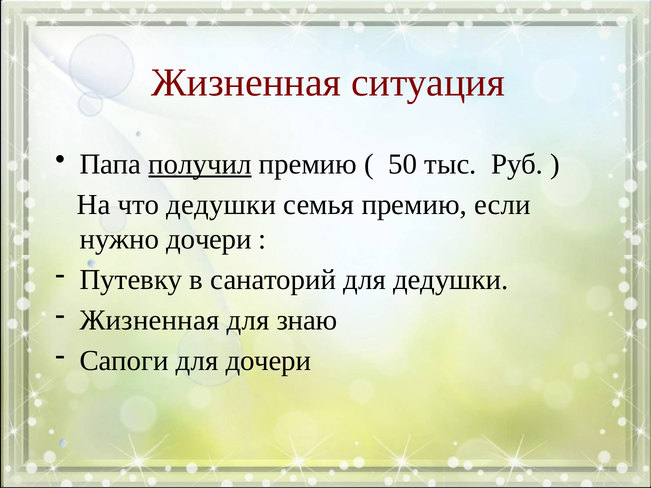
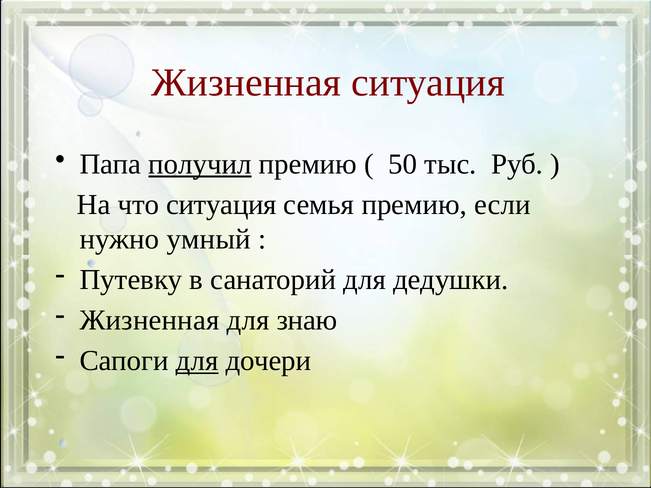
что дедушки: дедушки -> ситуация
нужно дочери: дочери -> умный
для at (197, 361) underline: none -> present
